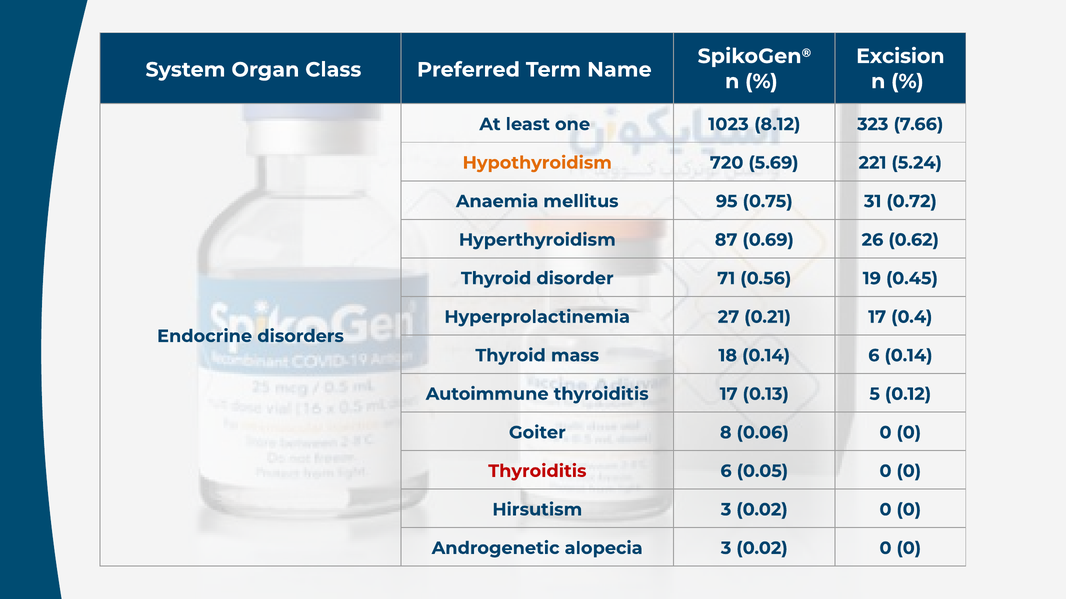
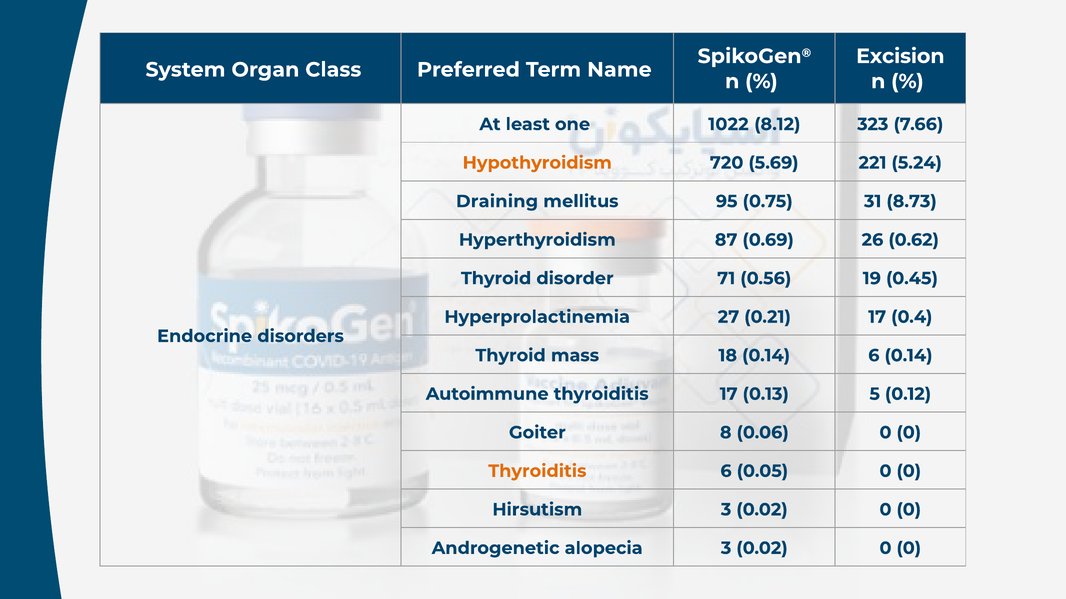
1023: 1023 -> 1022
Anaemia: Anaemia -> Draining
0.72: 0.72 -> 8.73
Thyroiditis at (537, 472) colour: red -> orange
